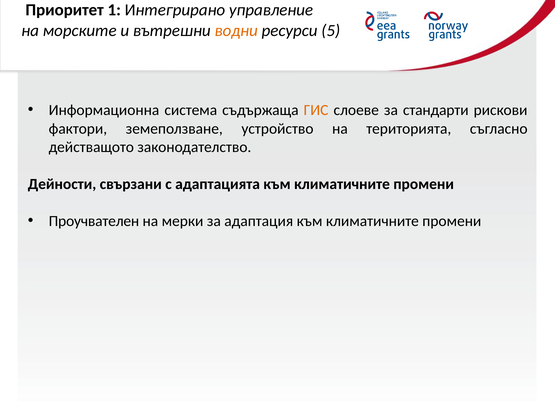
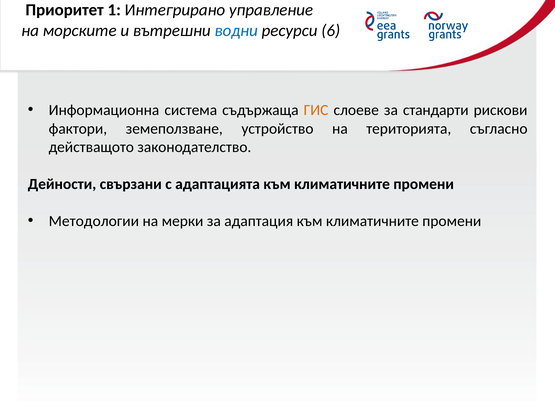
водни colour: orange -> blue
5: 5 -> 6
Проучвателен: Проучвателен -> Методологии
